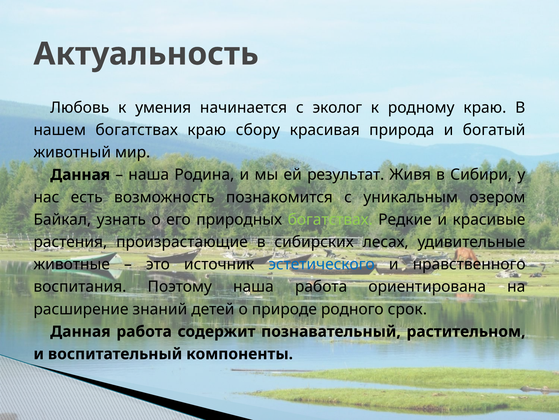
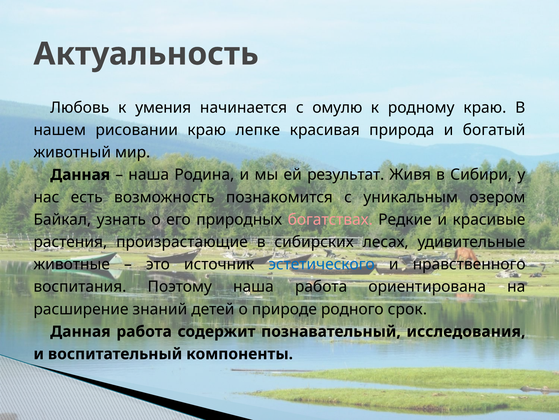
эколог: эколог -> омулю
нашем богатствах: богатствах -> рисовании
сбору: сбору -> лепке
богатствах at (330, 219) colour: light green -> pink
растительном: растительном -> исследования
